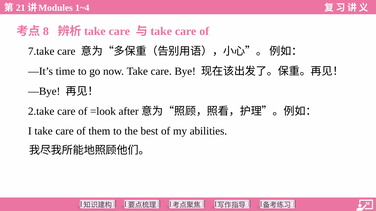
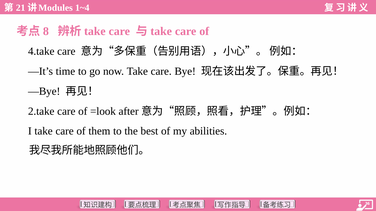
7.take: 7.take -> 4.take
